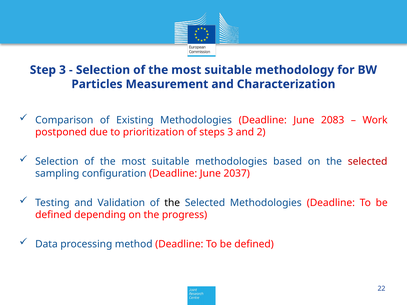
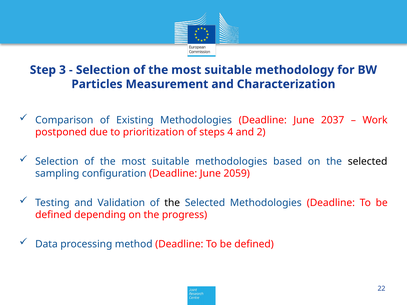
2083: 2083 -> 2037
steps 3: 3 -> 4
selected at (368, 161) colour: red -> black
2037: 2037 -> 2059
